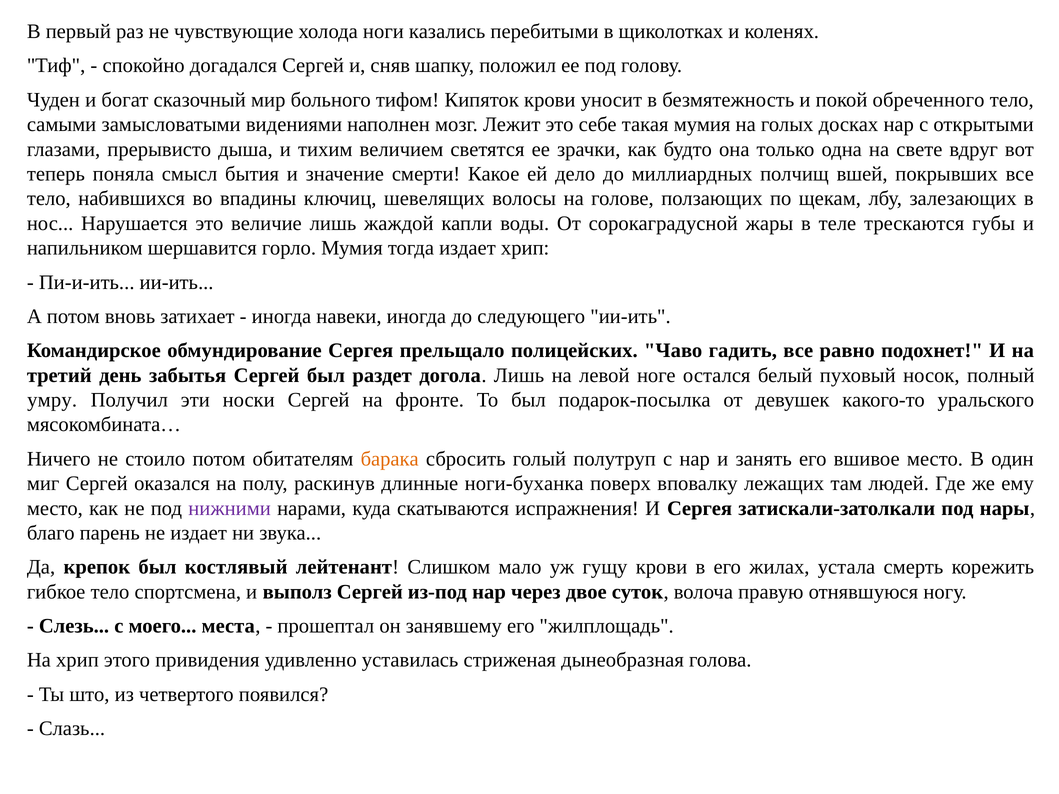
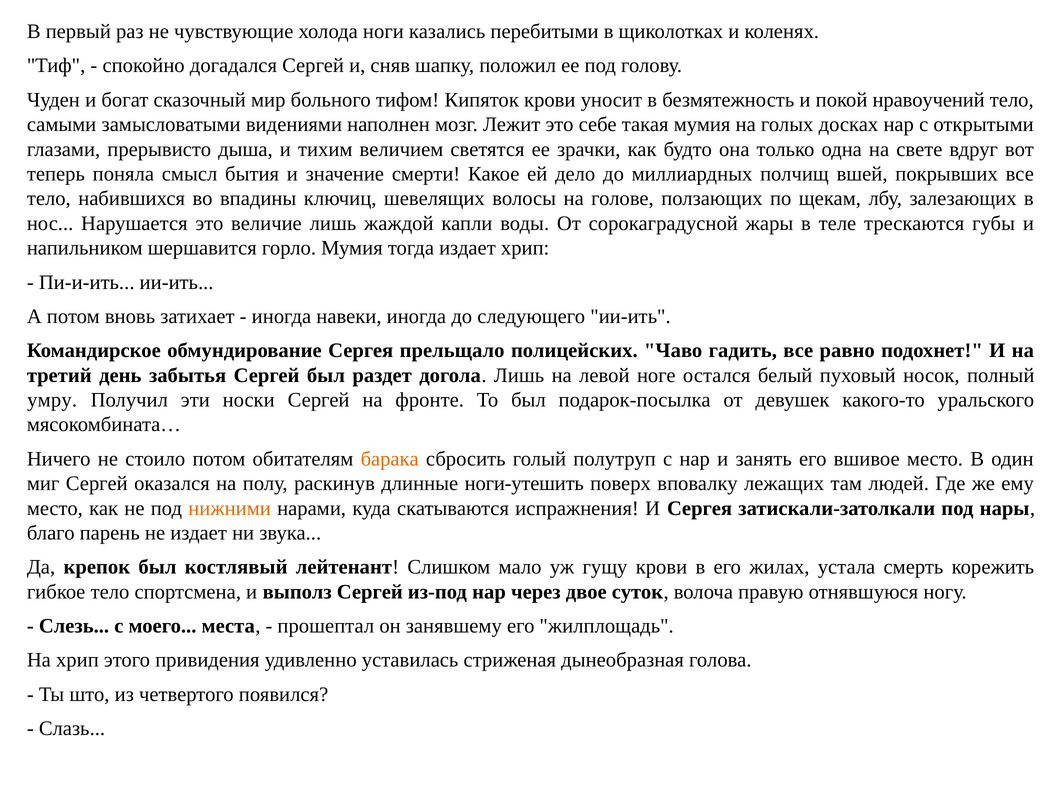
обреченного: обреченного -> нравоучений
ноги-буханка: ноги-буханка -> ноги-утешить
нижними colour: purple -> orange
